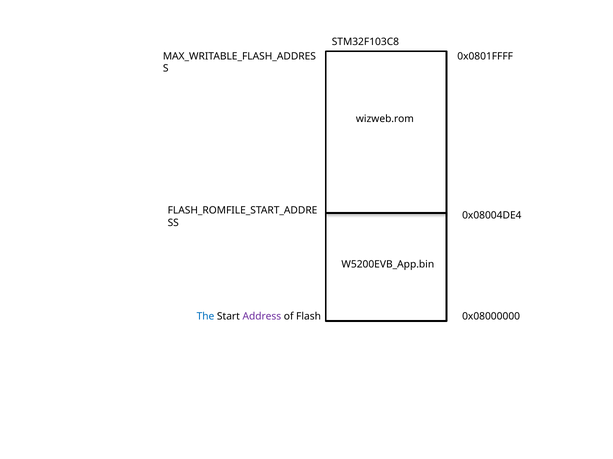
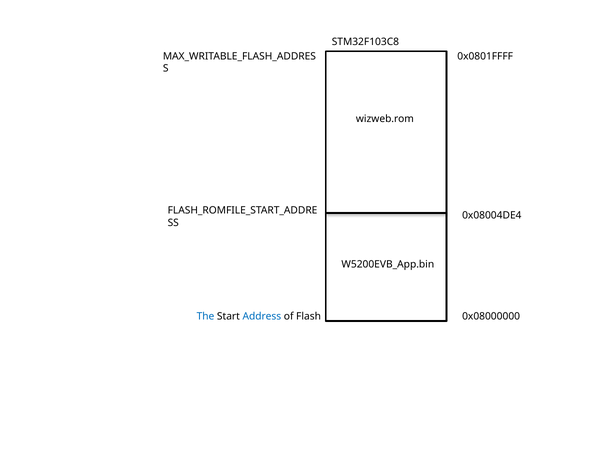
Address colour: purple -> blue
